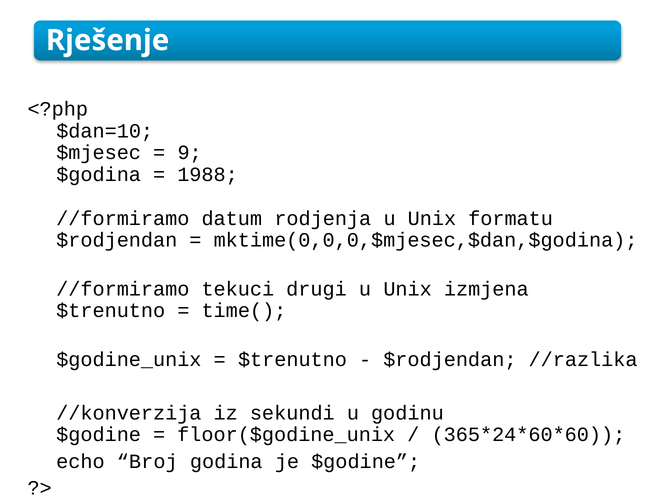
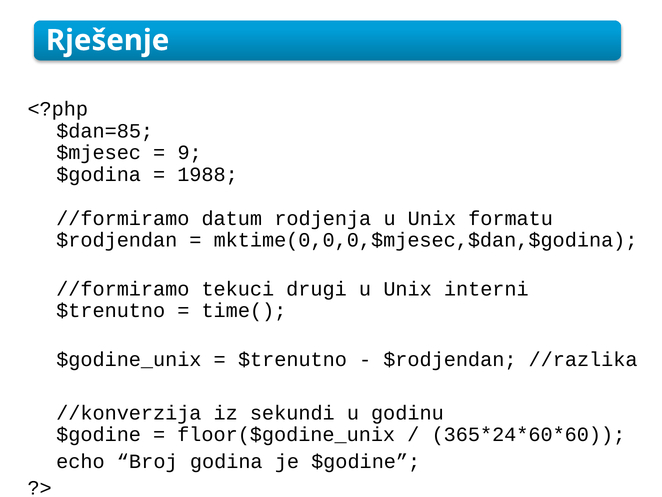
$dan=10: $dan=10 -> $dan=85
izmjena: izmjena -> interni
